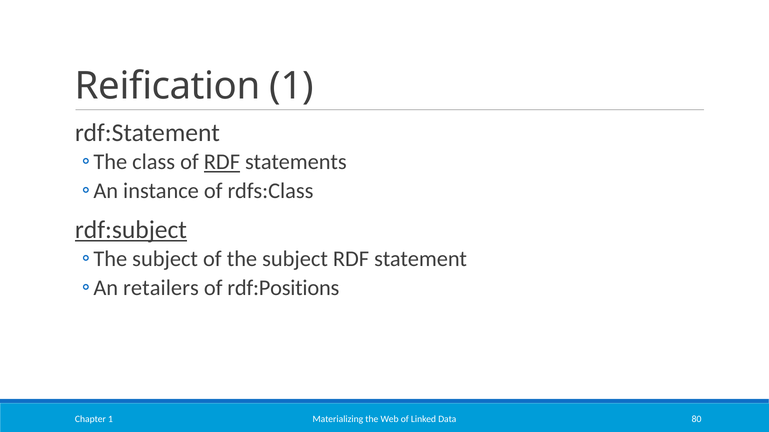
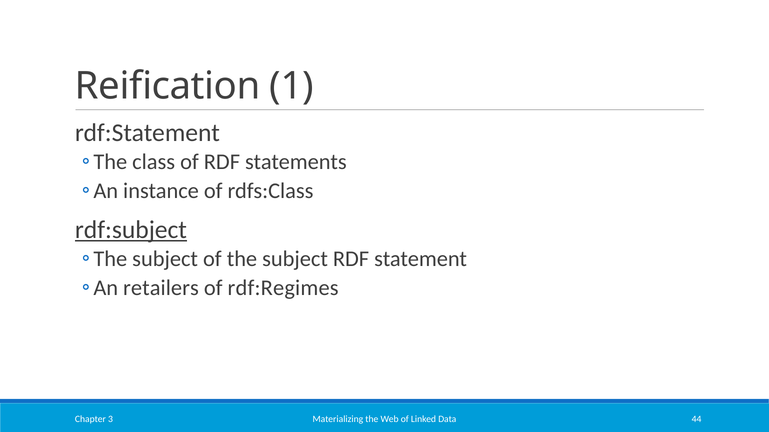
RDF at (222, 162) underline: present -> none
rdf:Positions: rdf:Positions -> rdf:Regimes
80: 80 -> 44
Chapter 1: 1 -> 3
